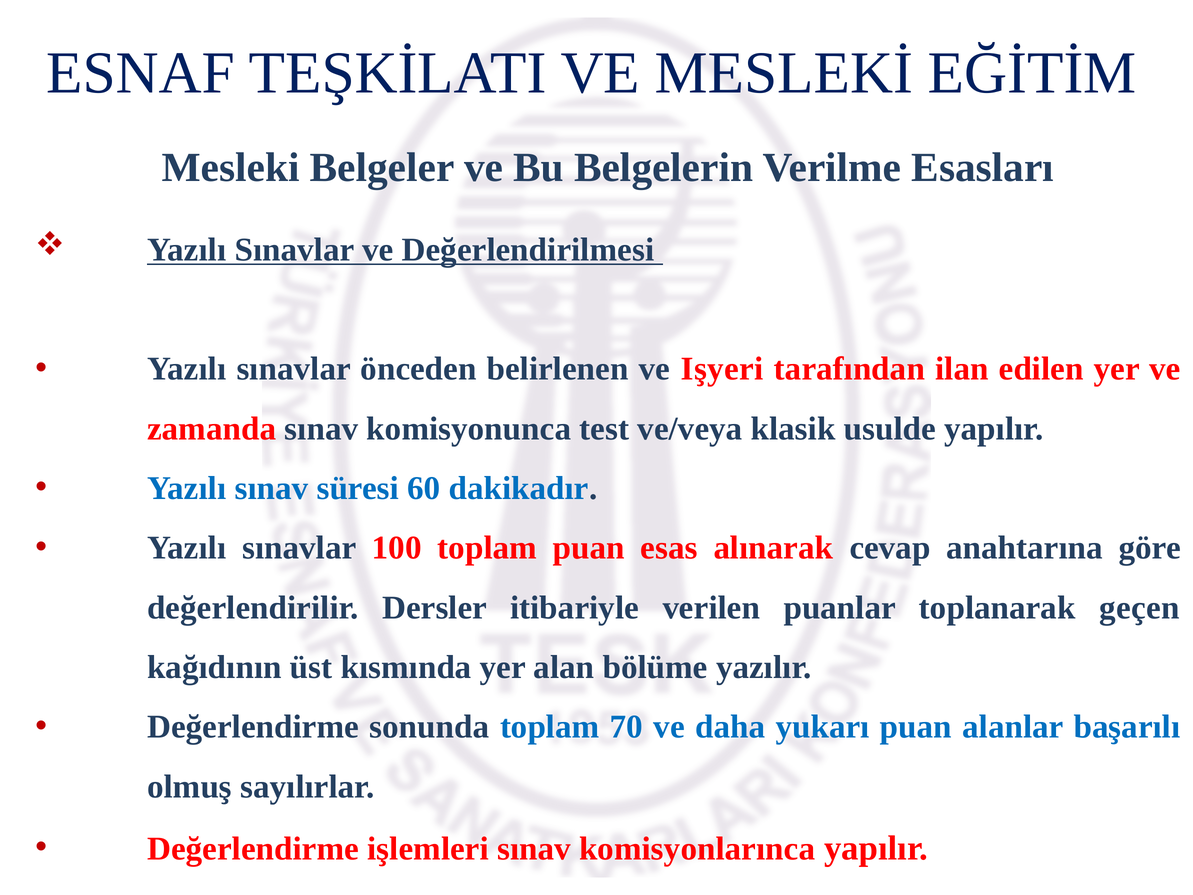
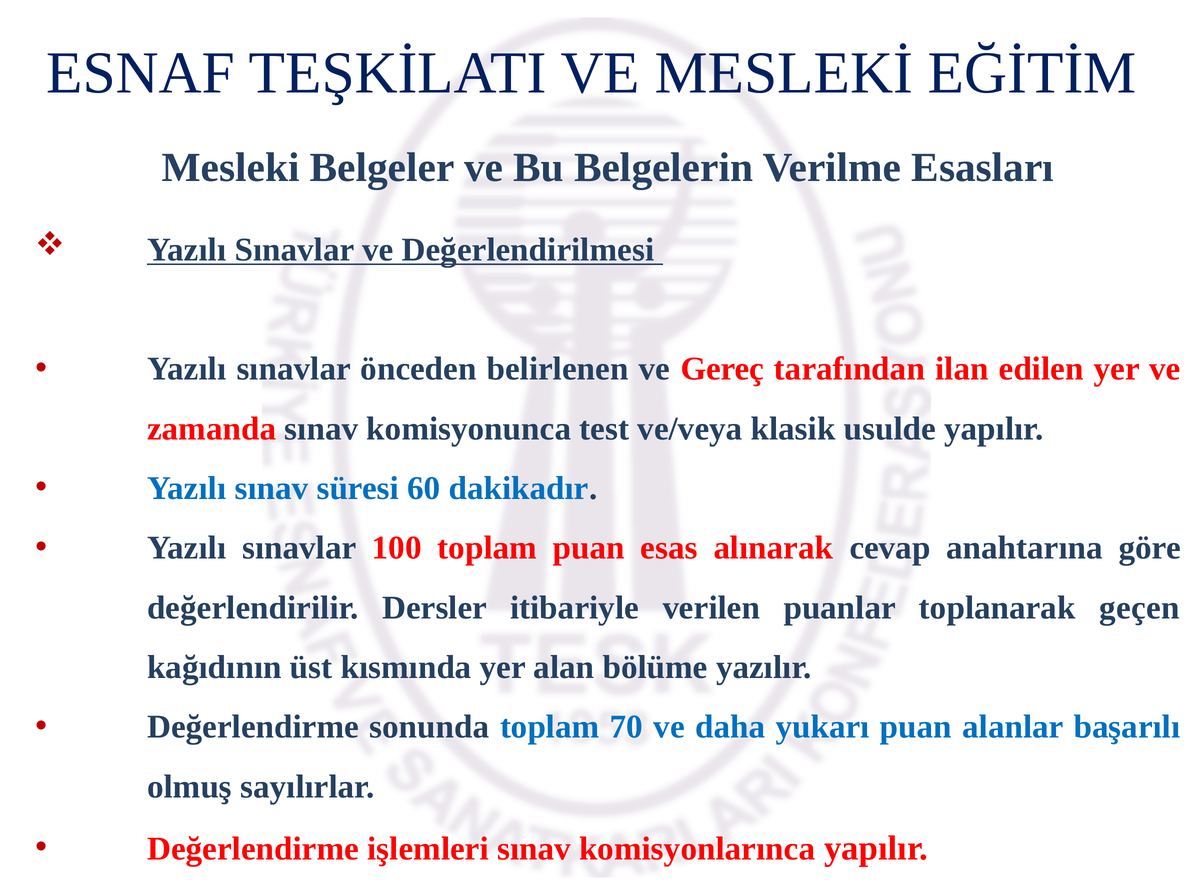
Işyeri: Işyeri -> Gereç
